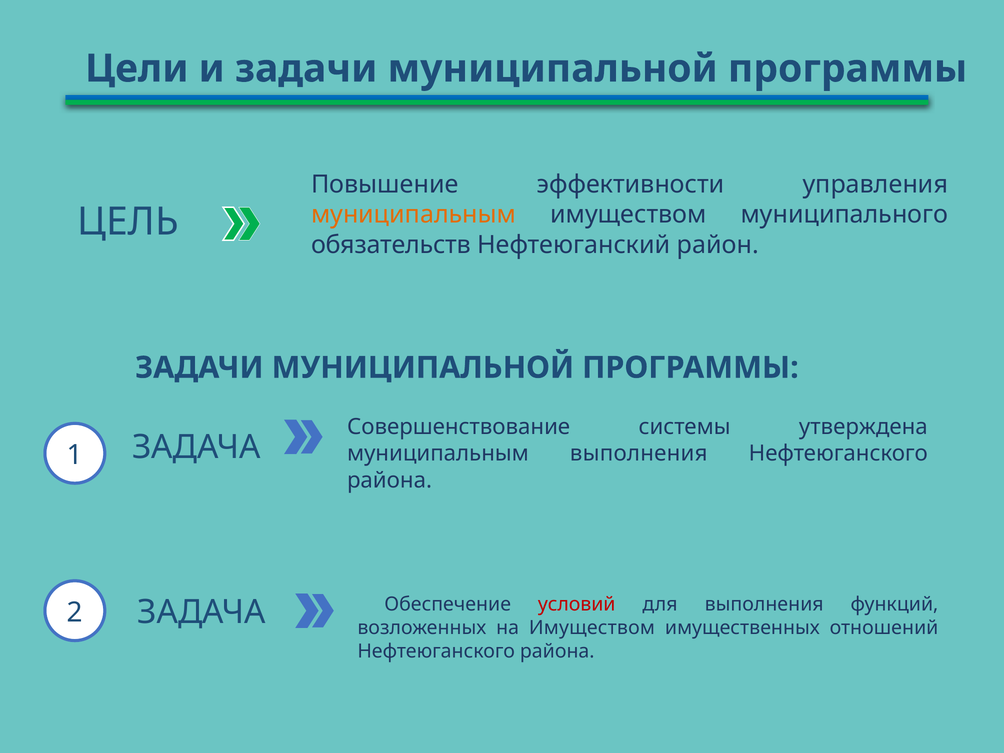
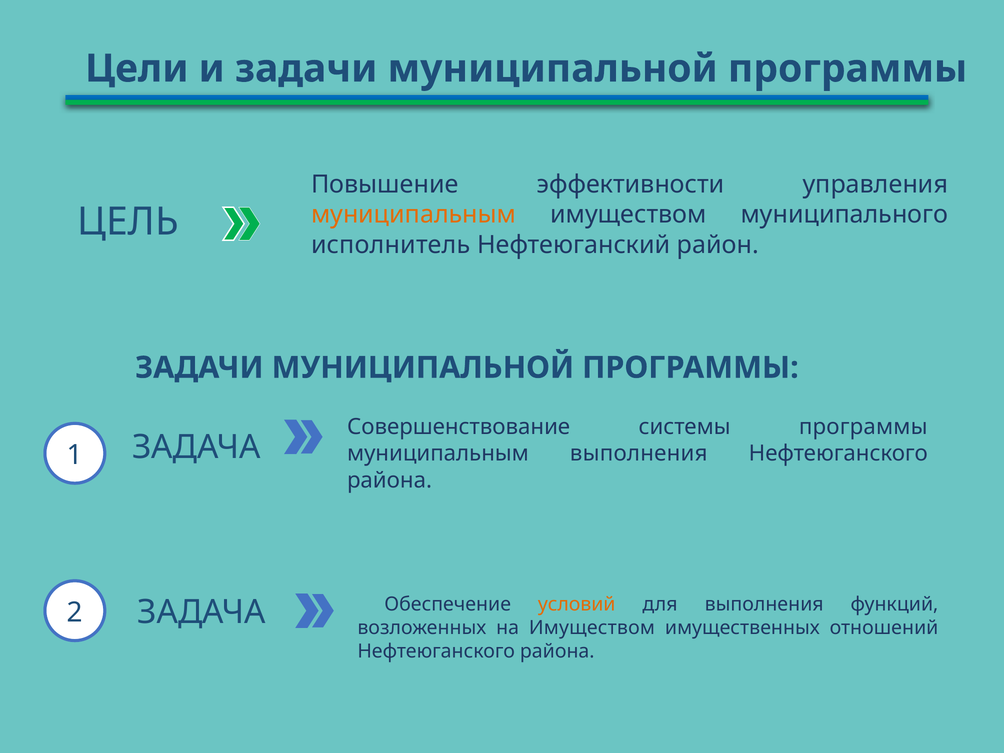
обязательств: обязательств -> исполнитель
системы утверждена: утверждена -> программы
условий colour: red -> orange
